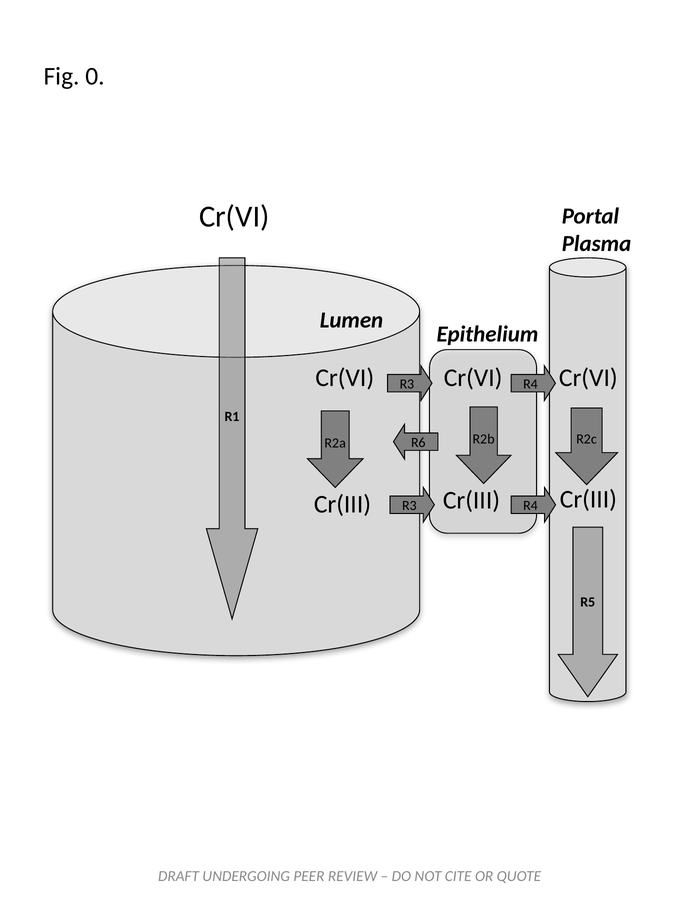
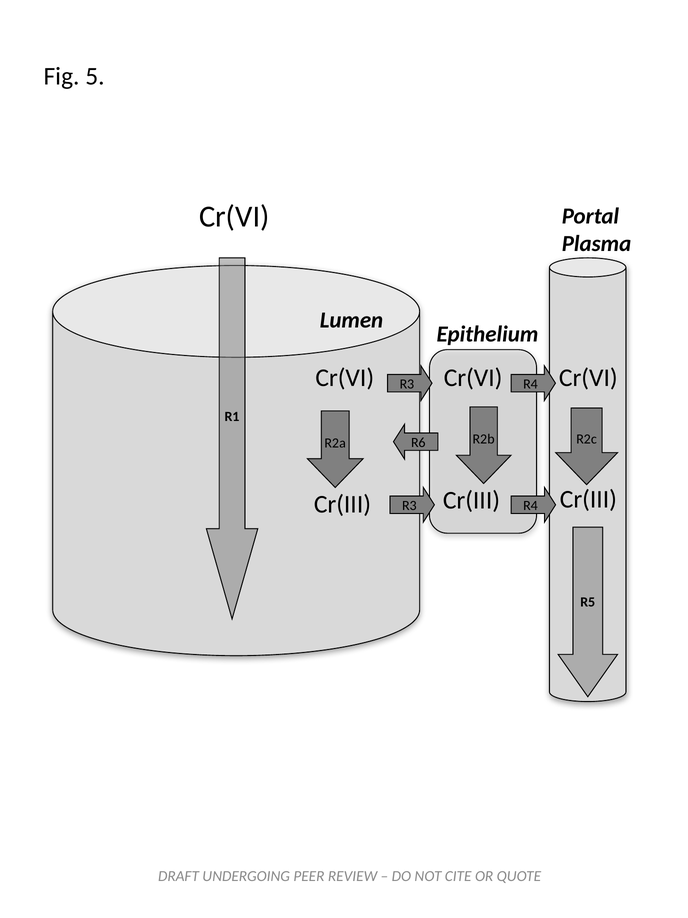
0: 0 -> 5
